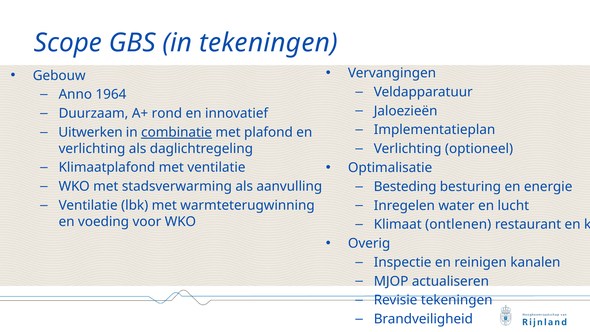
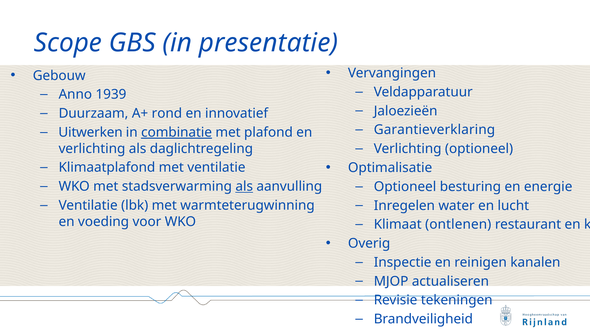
in tekeningen: tekeningen -> presentatie
1964: 1964 -> 1939
Implementatieplan: Implementatieplan -> Garantieverklaring
als at (244, 186) underline: none -> present
Besteding at (405, 187): Besteding -> Optioneel
